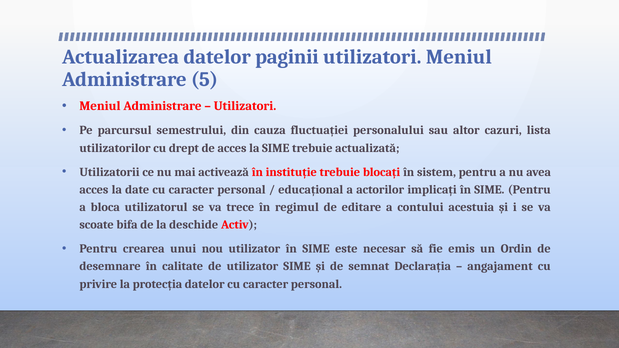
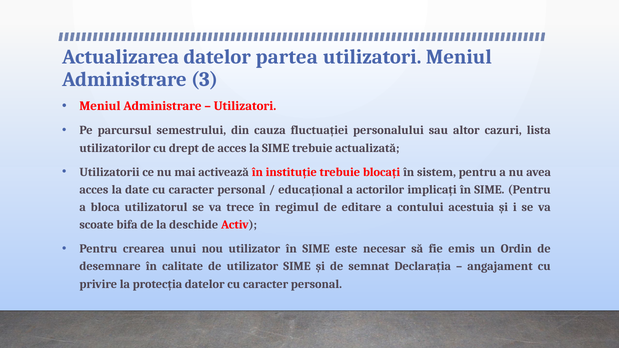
paginii: paginii -> partea
5: 5 -> 3
